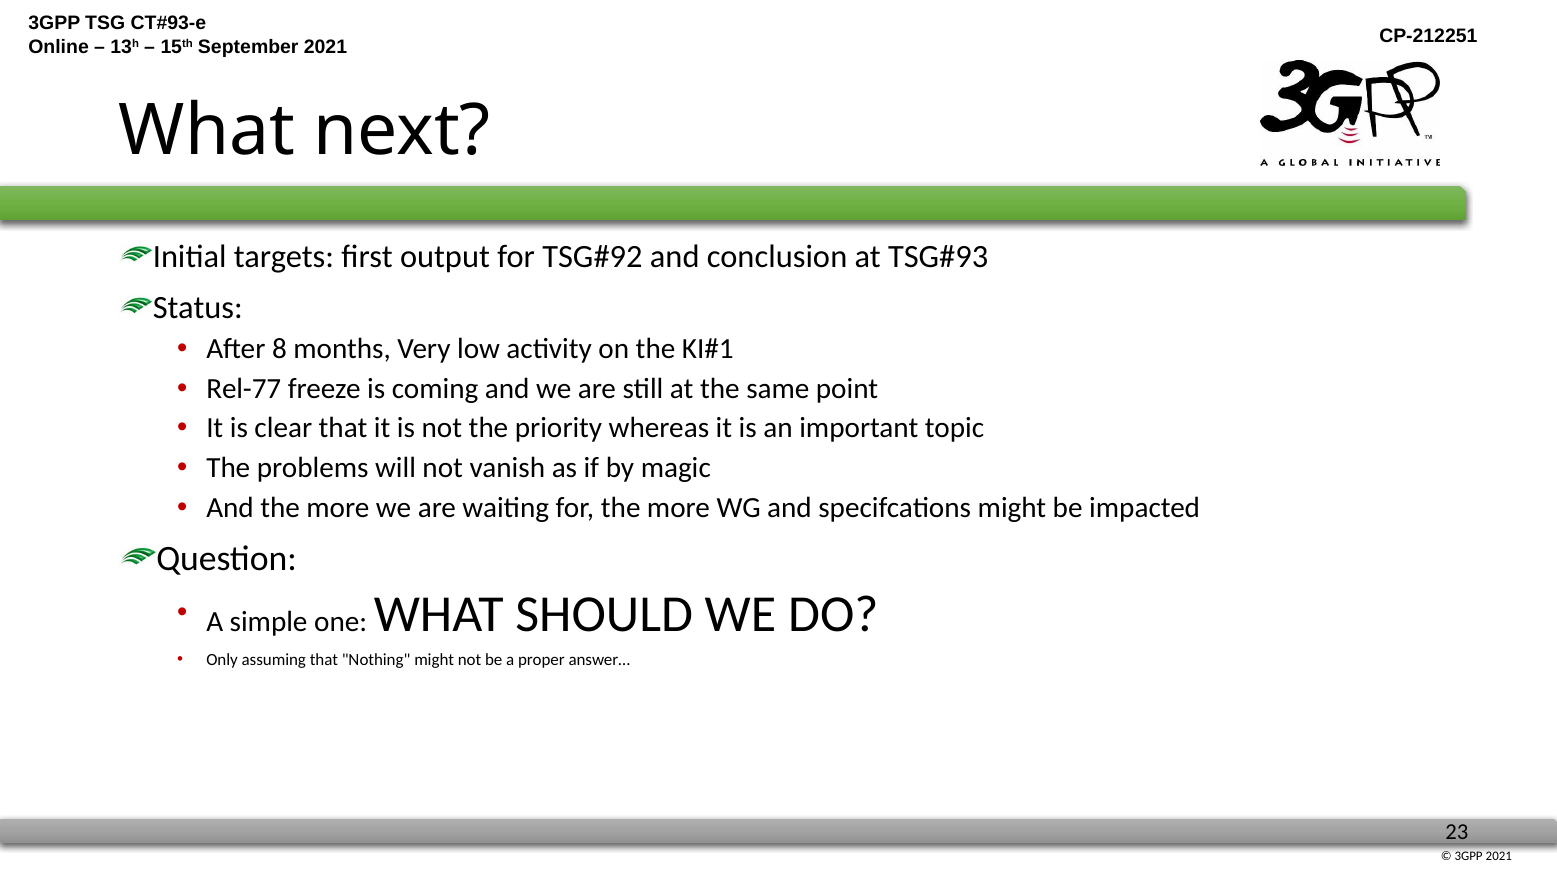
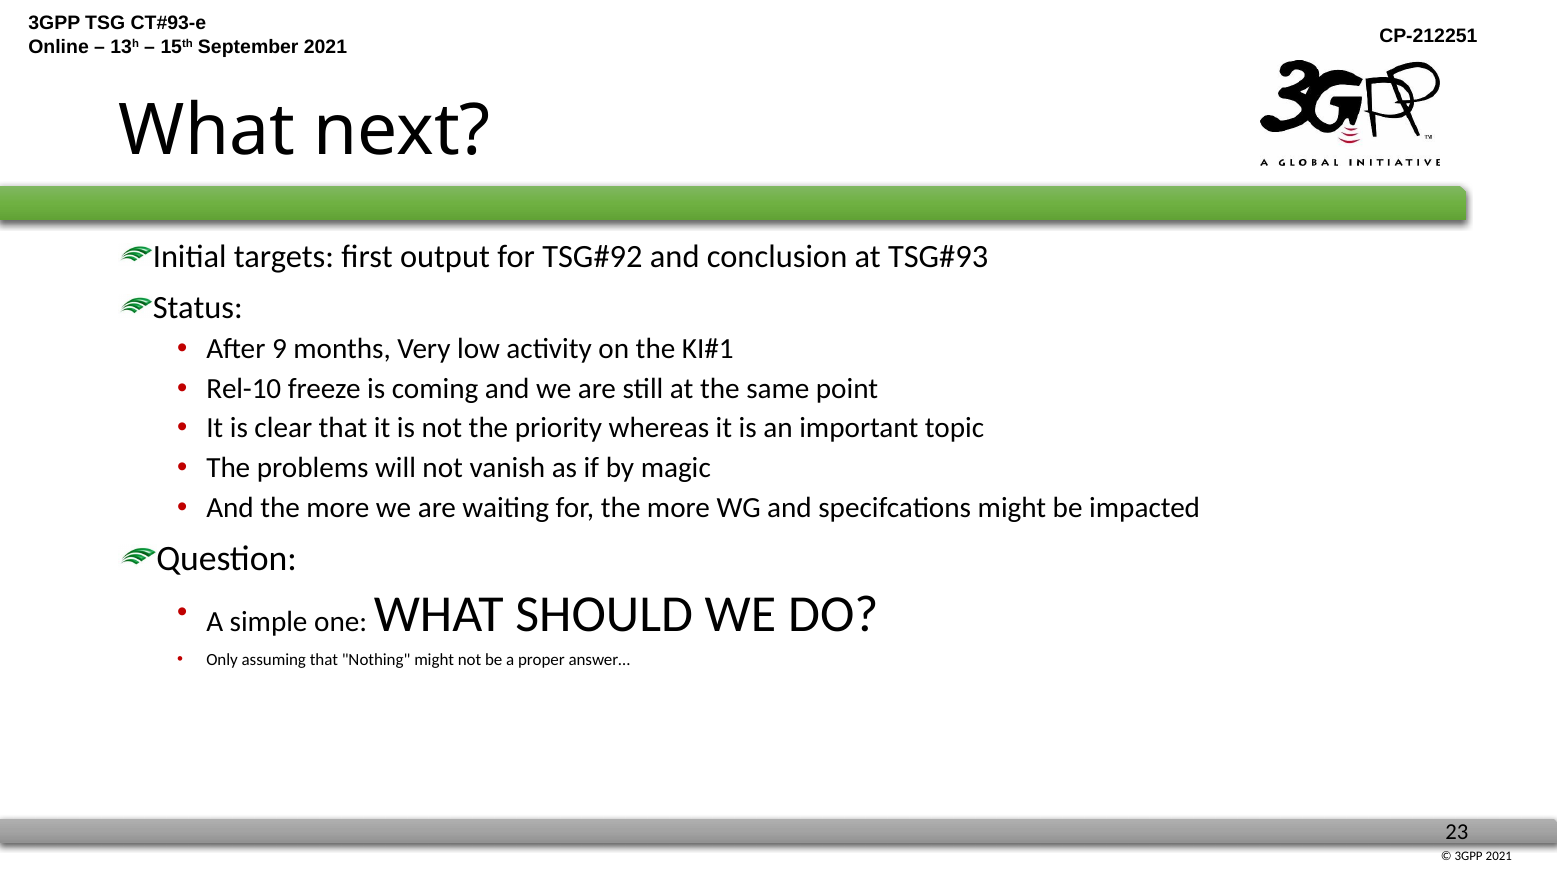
8: 8 -> 9
Rel-77: Rel-77 -> Rel-10
